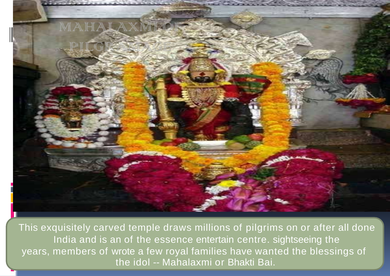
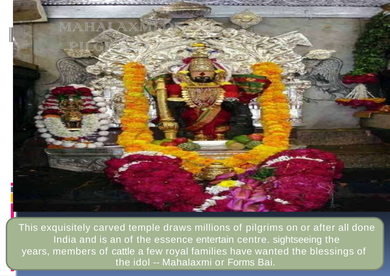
wrote: wrote -> cattle
Bhakti: Bhakti -> Forms
